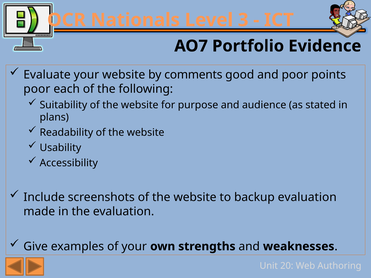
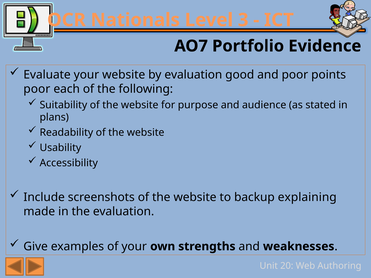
by comments: comments -> evaluation
backup evaluation: evaluation -> explaining
